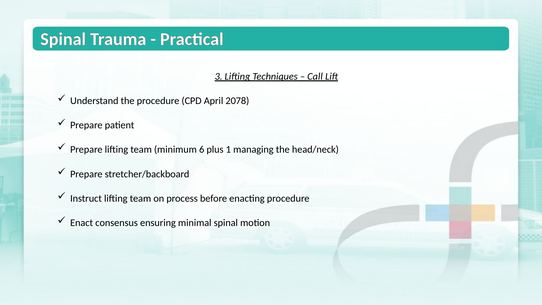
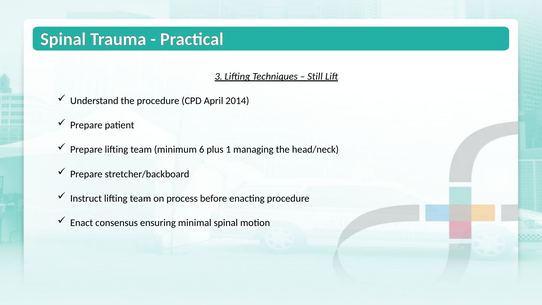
Call: Call -> Still
2078: 2078 -> 2014
